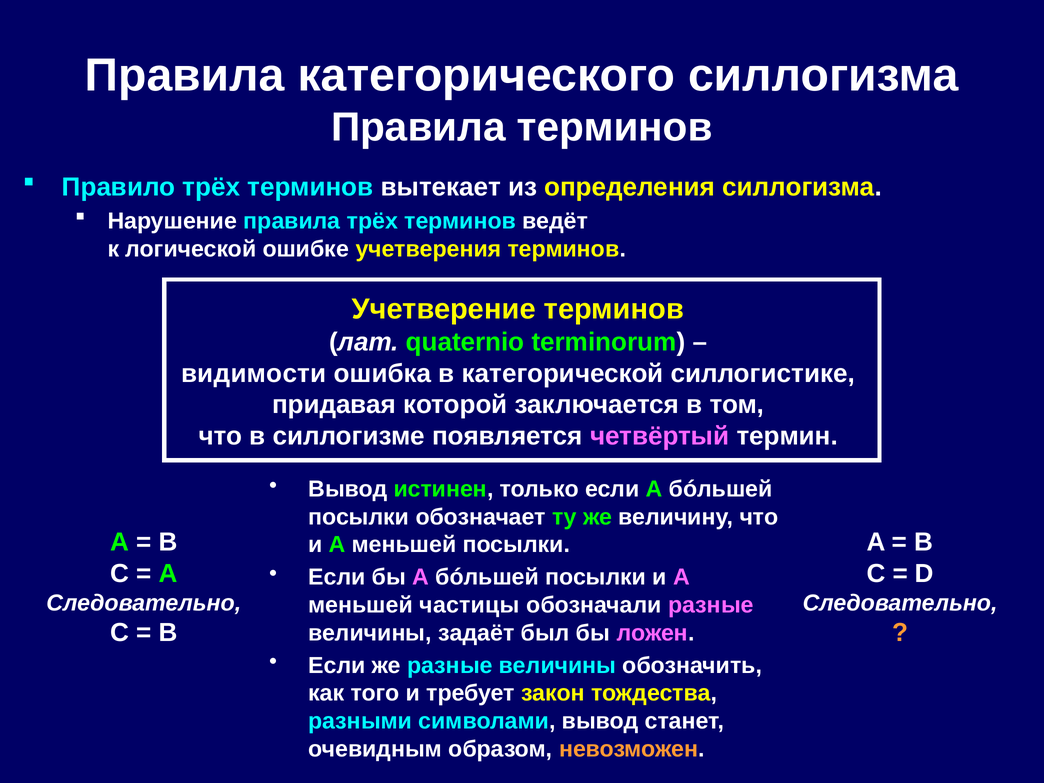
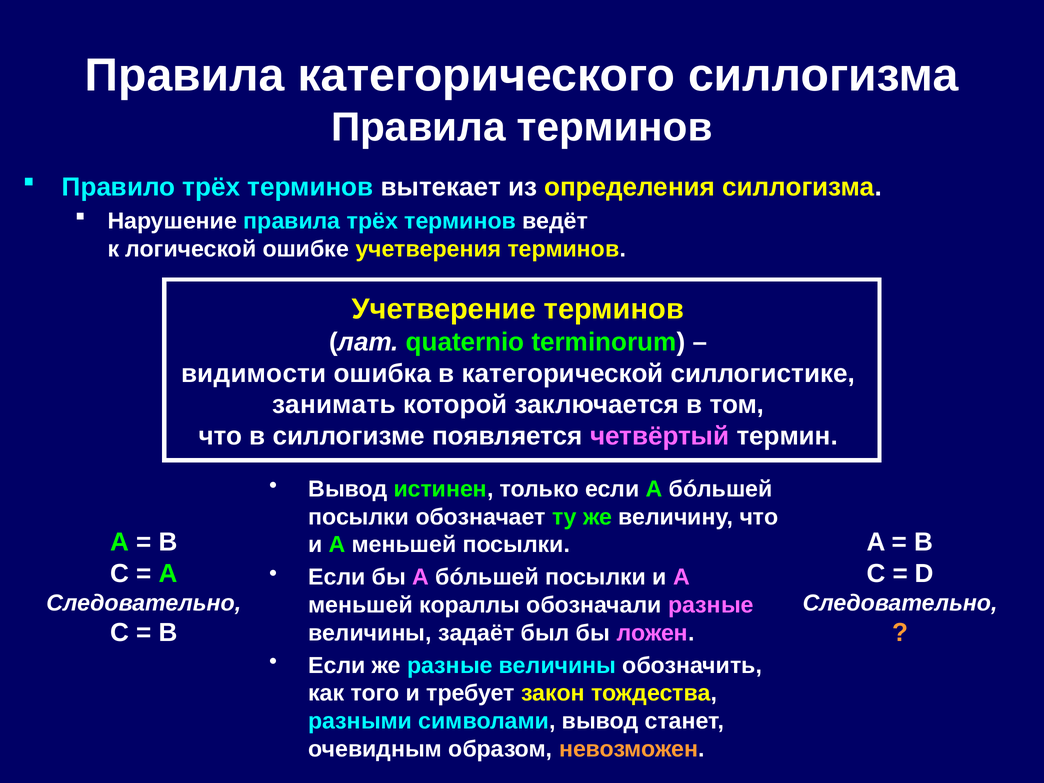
придавая: придавая -> занимать
частицы: частицы -> кораллы
